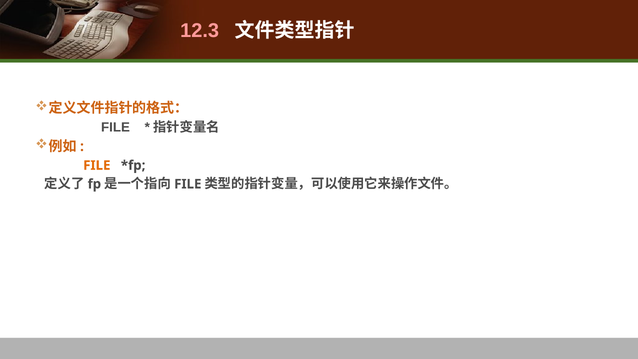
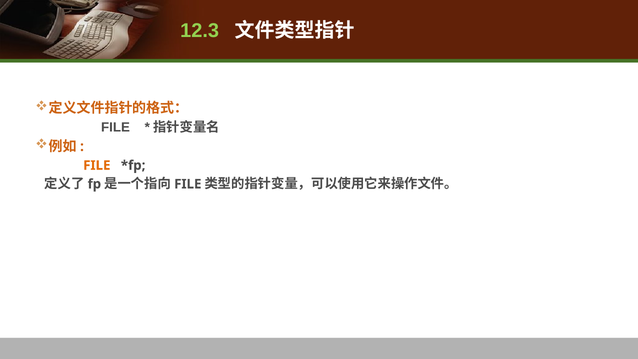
12.3 colour: pink -> light green
